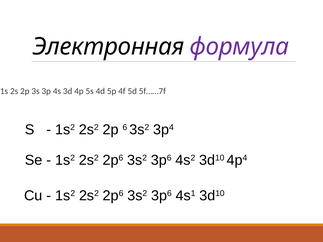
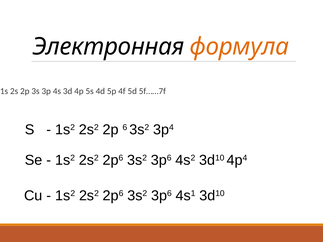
формула colour: purple -> orange
